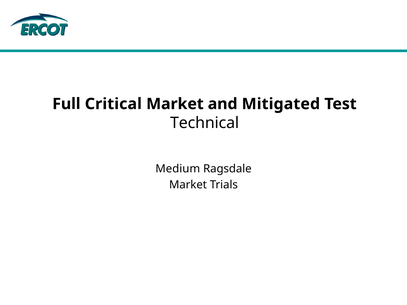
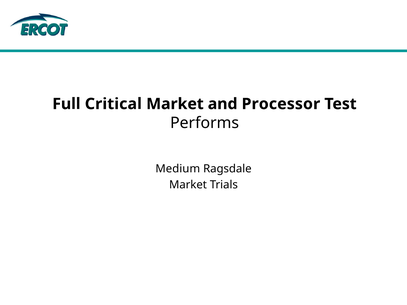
Mitigated: Mitigated -> Processor
Technical: Technical -> Performs
